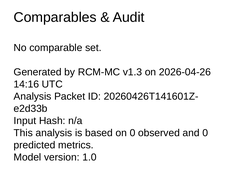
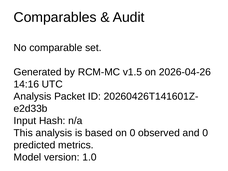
v1.3: v1.3 -> v1.5
